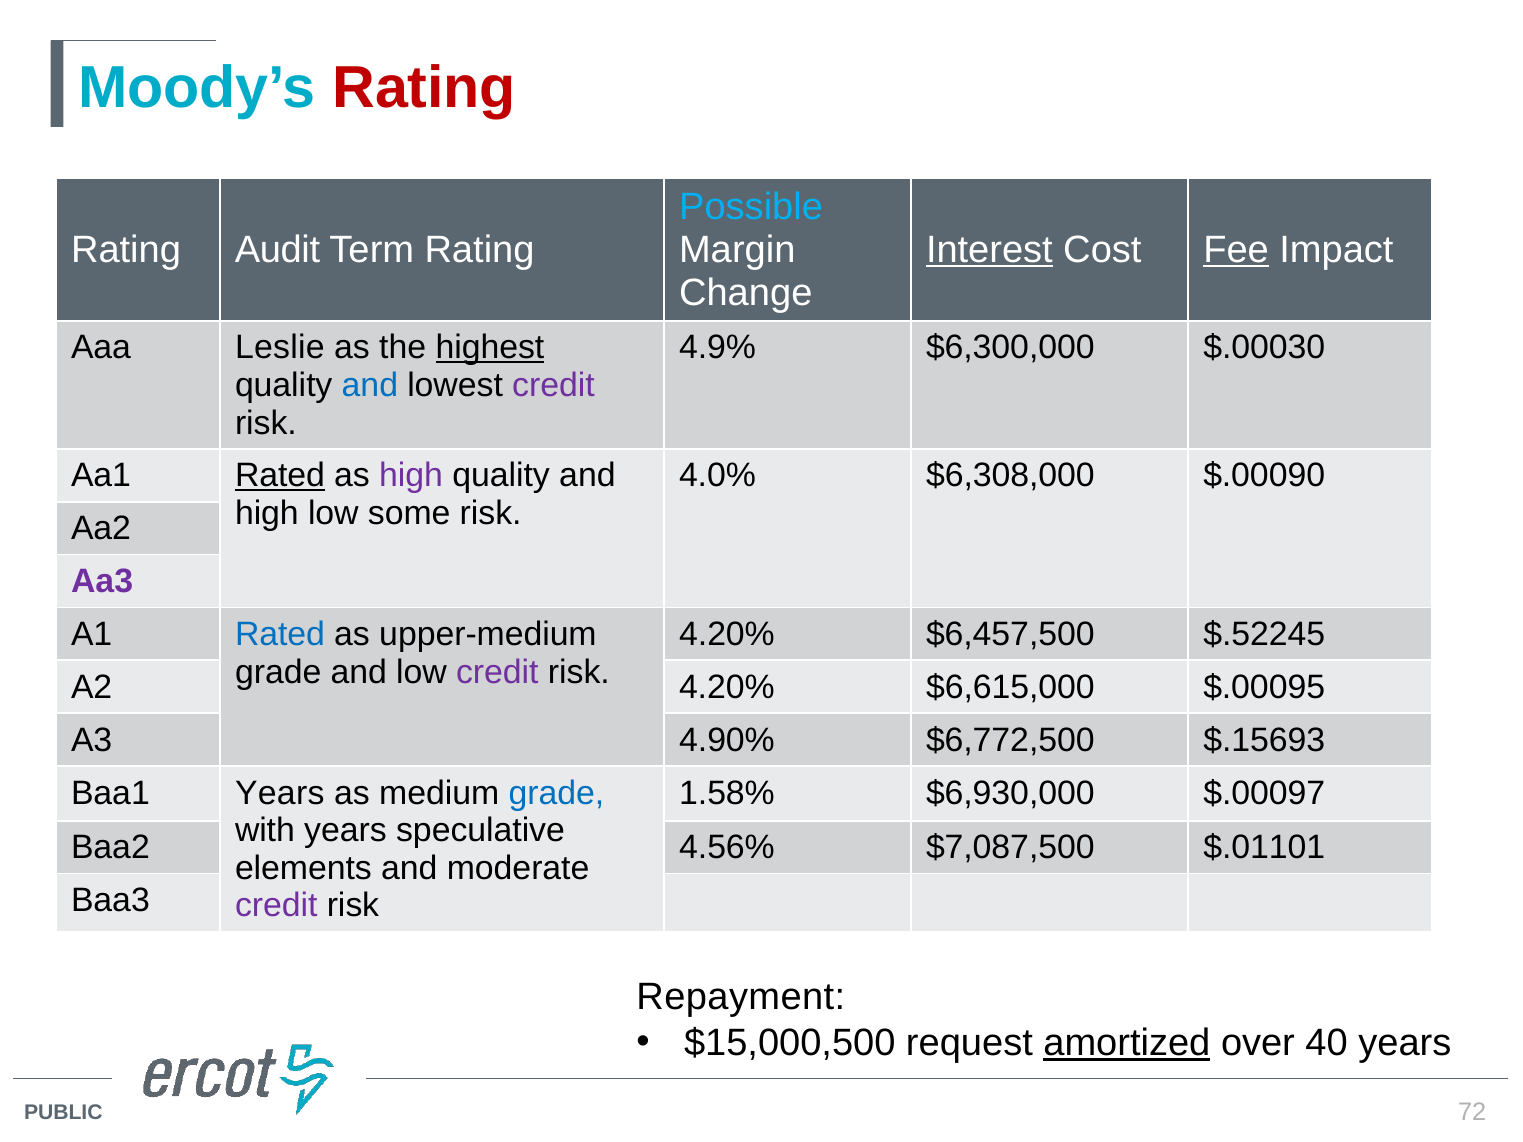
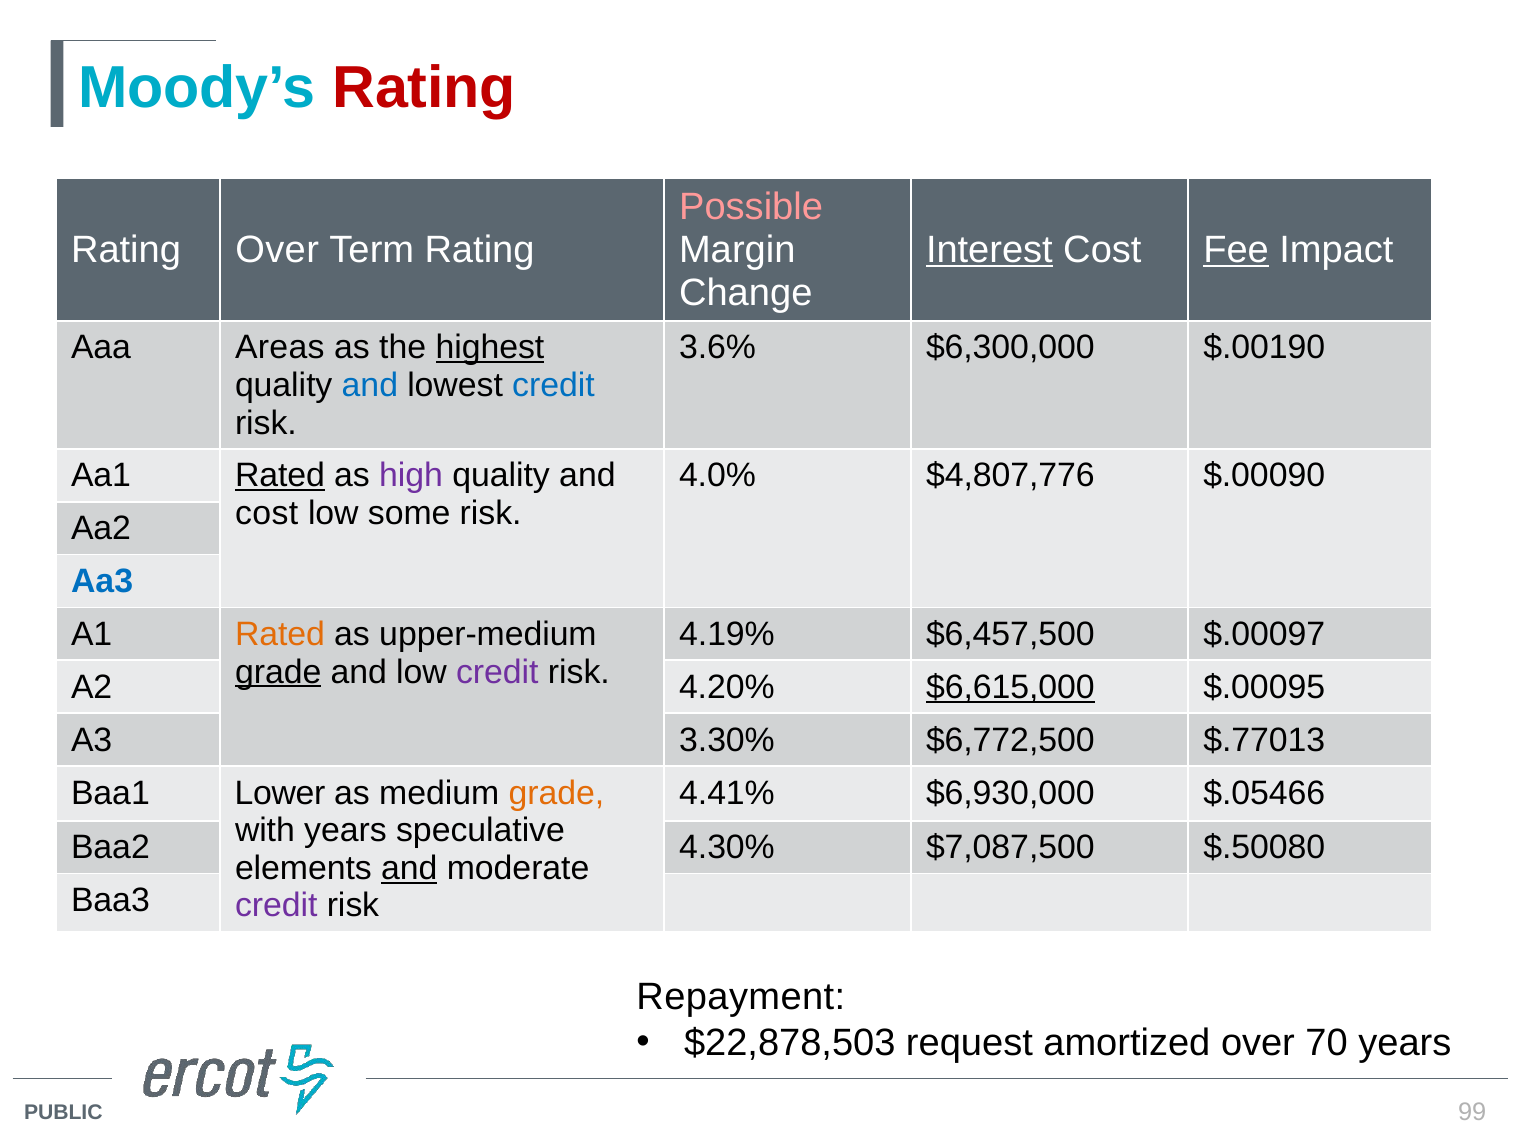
Possible colour: light blue -> pink
Rating Audit: Audit -> Over
Leslie: Leslie -> Areas
4.9%: 4.9% -> 3.6%
$.00030: $.00030 -> $.00190
credit at (553, 385) colour: purple -> blue
$6,308,000: $6,308,000 -> $4,807,776
high at (267, 513): high -> cost
Aa3 colour: purple -> blue
Rated at (280, 634) colour: blue -> orange
4.20% at (727, 634): 4.20% -> 4.19%
$.52245: $.52245 -> $.00097
grade at (278, 672) underline: none -> present
$6,615,000 underline: none -> present
4.90%: 4.90% -> 3.30%
$.15693: $.15693 -> $.77013
Baa1 Years: Years -> Lower
grade at (556, 793) colour: blue -> orange
1.58%: 1.58% -> 4.41%
$.00097: $.00097 -> $.05466
4.56%: 4.56% -> 4.30%
$.01101: $.01101 -> $.50080
and at (409, 868) underline: none -> present
$15,000,500: $15,000,500 -> $22,878,503
amortized underline: present -> none
40: 40 -> 70
72: 72 -> 99
